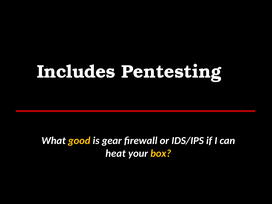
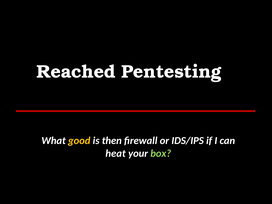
Includes: Includes -> Reached
gear: gear -> then
box colour: yellow -> light green
